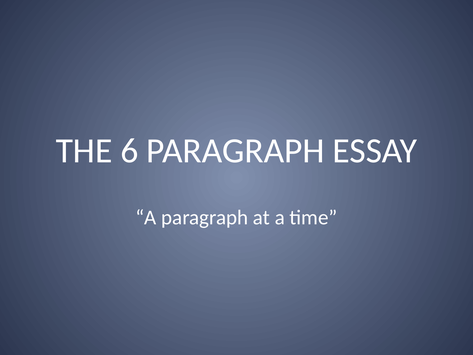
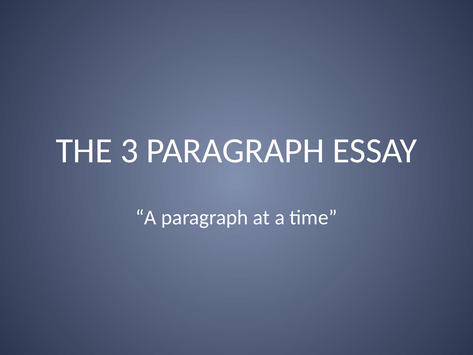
6: 6 -> 3
